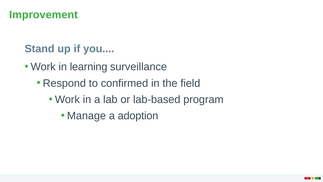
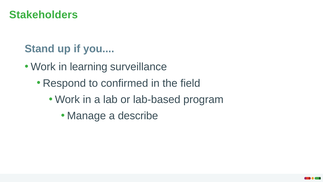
Improvement: Improvement -> Stakeholders
adoption: adoption -> describe
